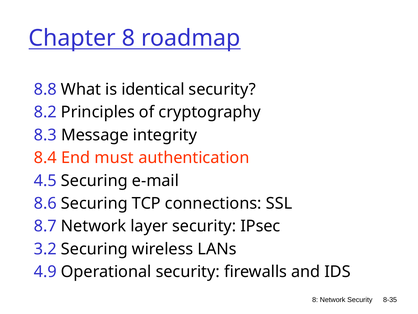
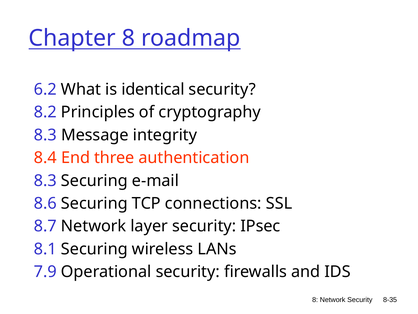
8.8: 8.8 -> 6.2
must: must -> three
4.5 at (45, 180): 4.5 -> 8.3
3.2: 3.2 -> 8.1
4.9: 4.9 -> 7.9
